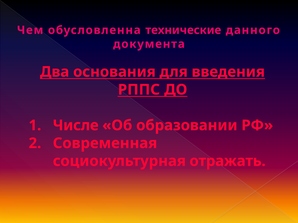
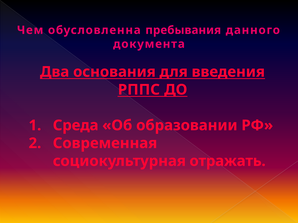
технические: технические -> пребывания
Числе: Числе -> Среда
